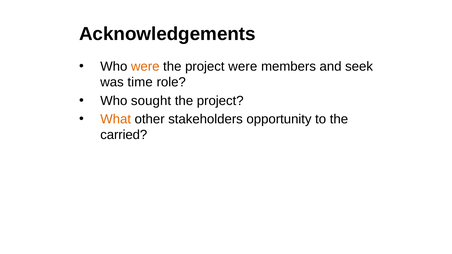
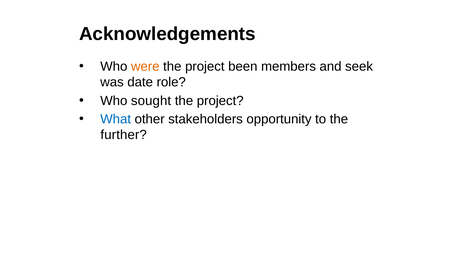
project were: were -> been
time: time -> date
What colour: orange -> blue
carried: carried -> further
